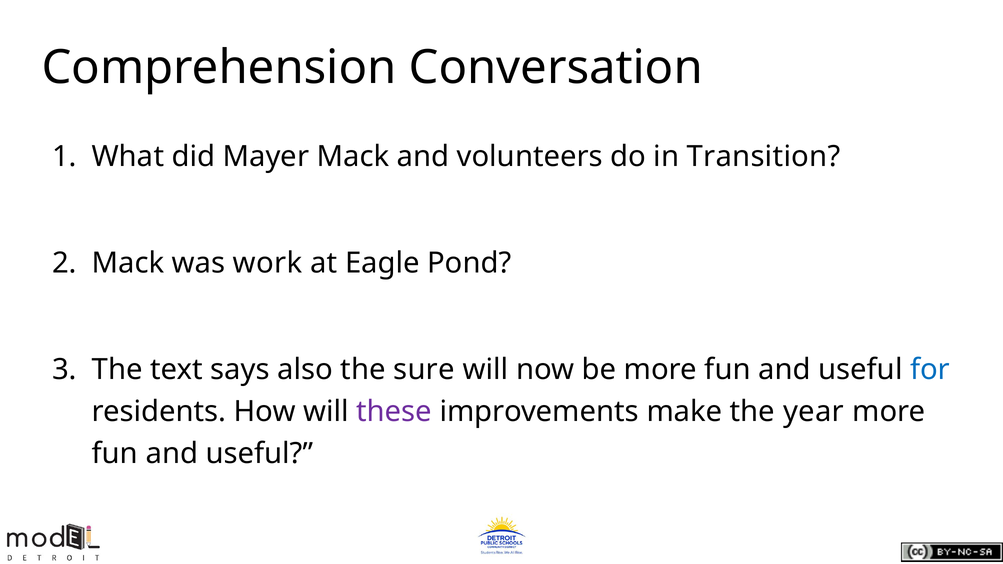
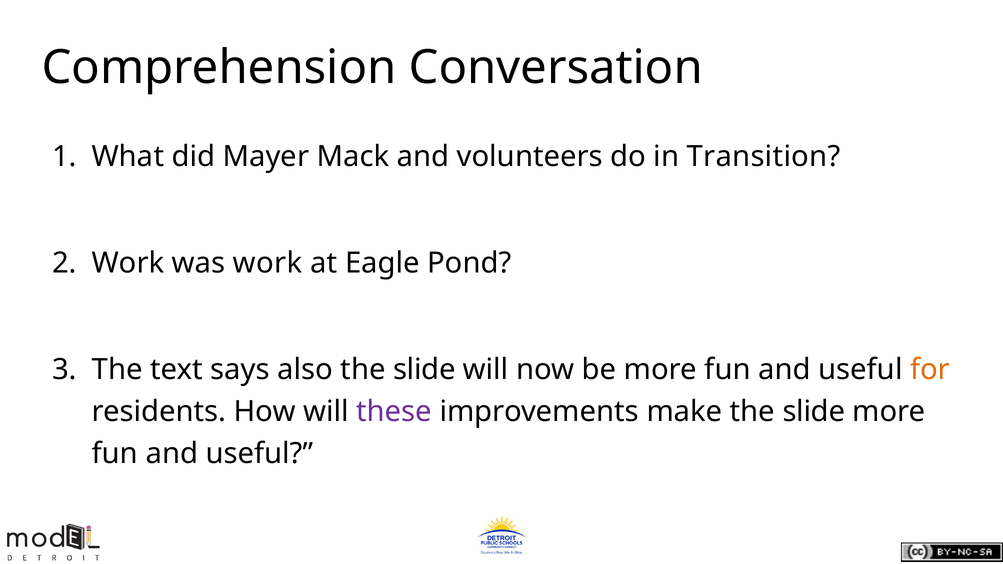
Mack at (128, 263): Mack -> Work
sure at (424, 370): sure -> slide
for colour: blue -> orange
make the year: year -> slide
